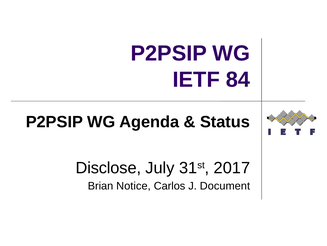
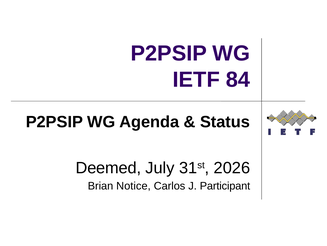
Disclose: Disclose -> Deemed
2017: 2017 -> 2026
Document: Document -> Participant
